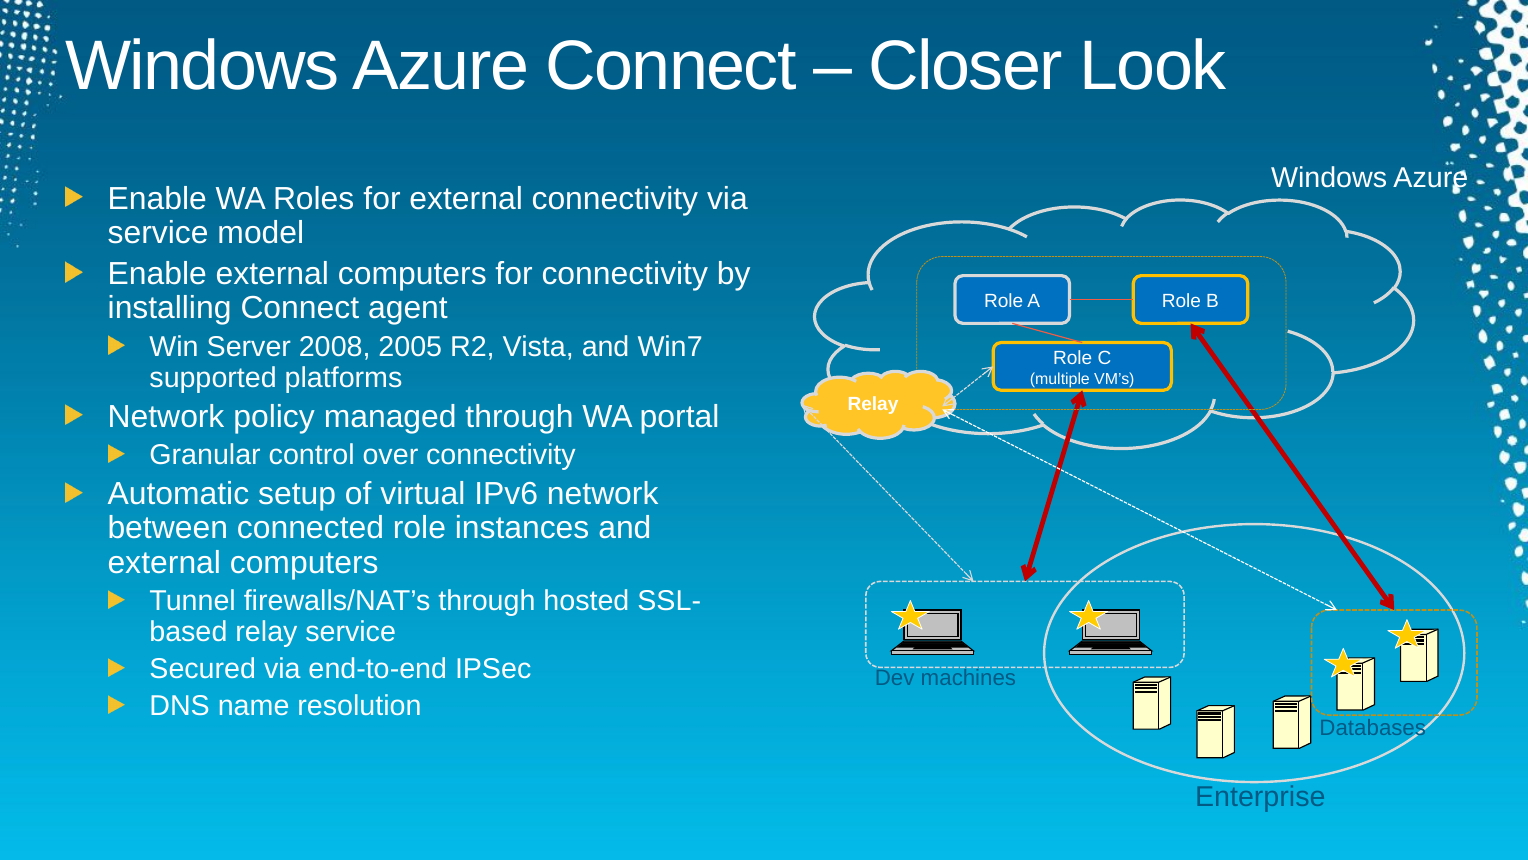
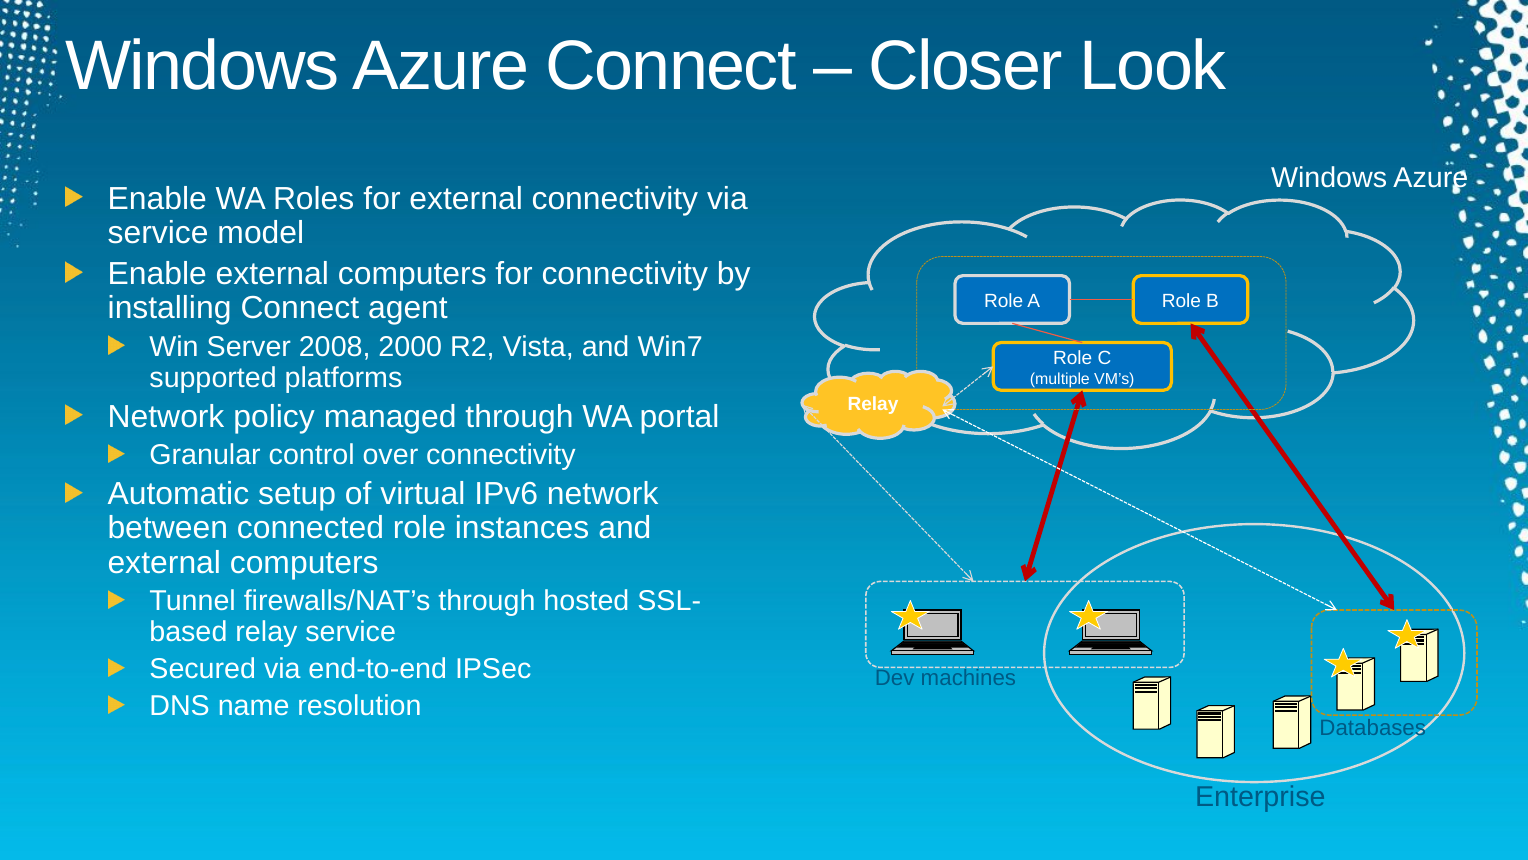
2005: 2005 -> 2000
